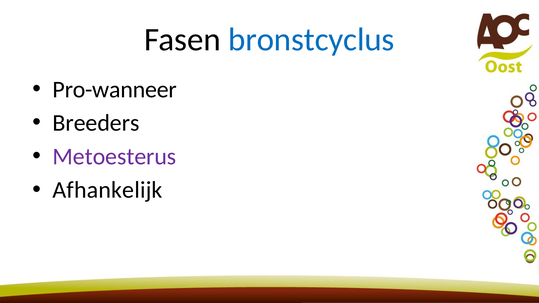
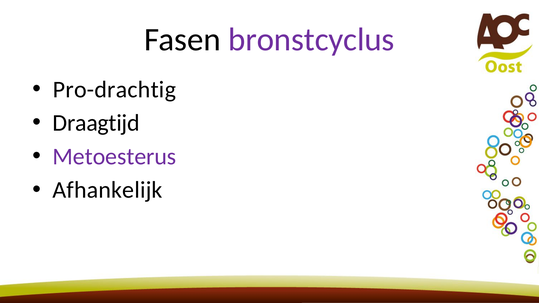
bronstcyclus colour: blue -> purple
Pro-wanneer: Pro-wanneer -> Pro-drachtig
Breeders: Breeders -> Draagtijd
